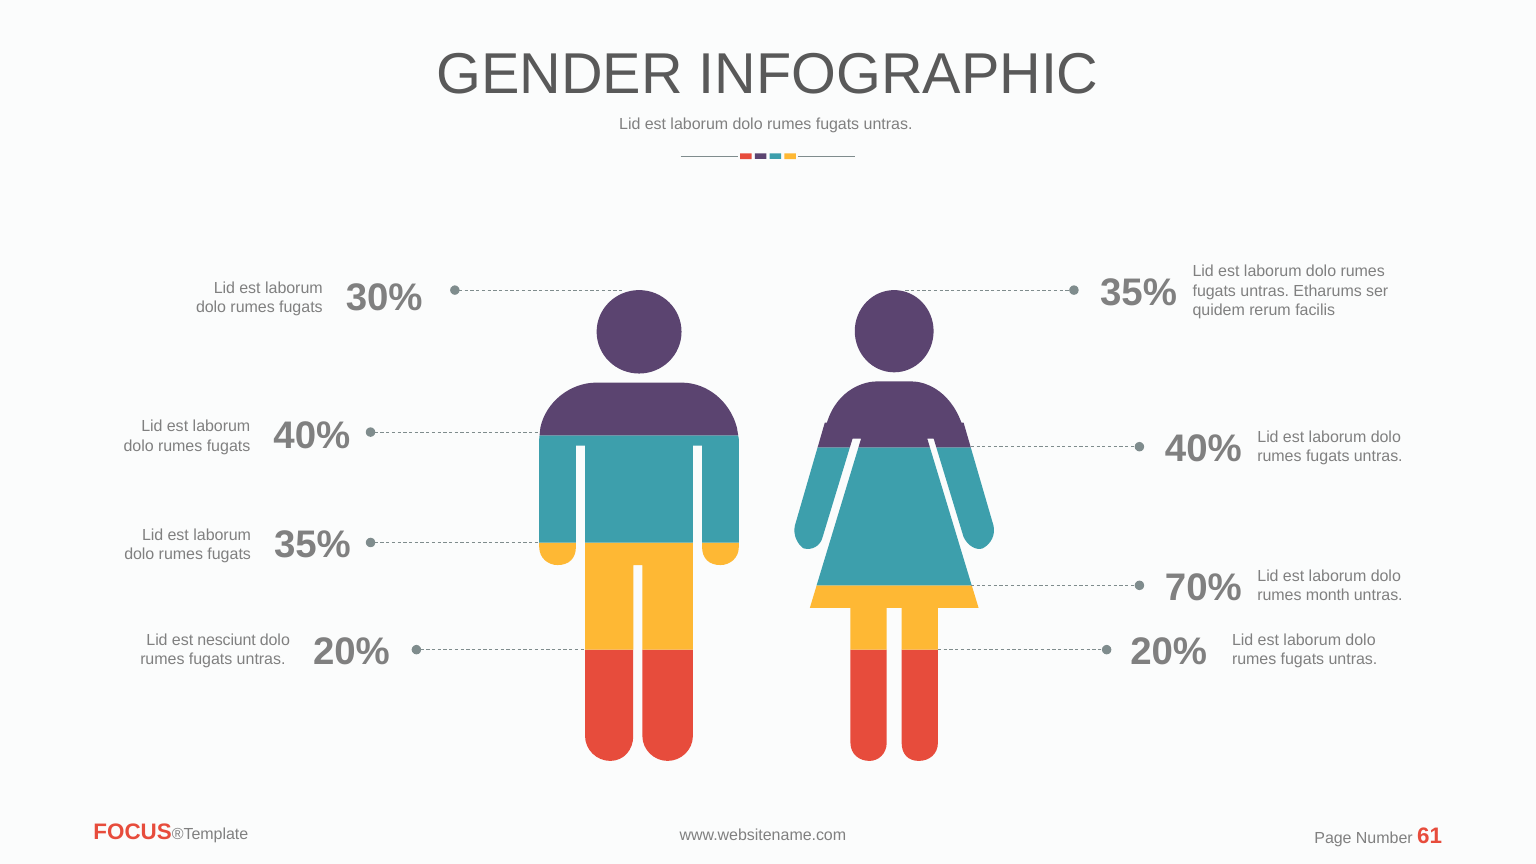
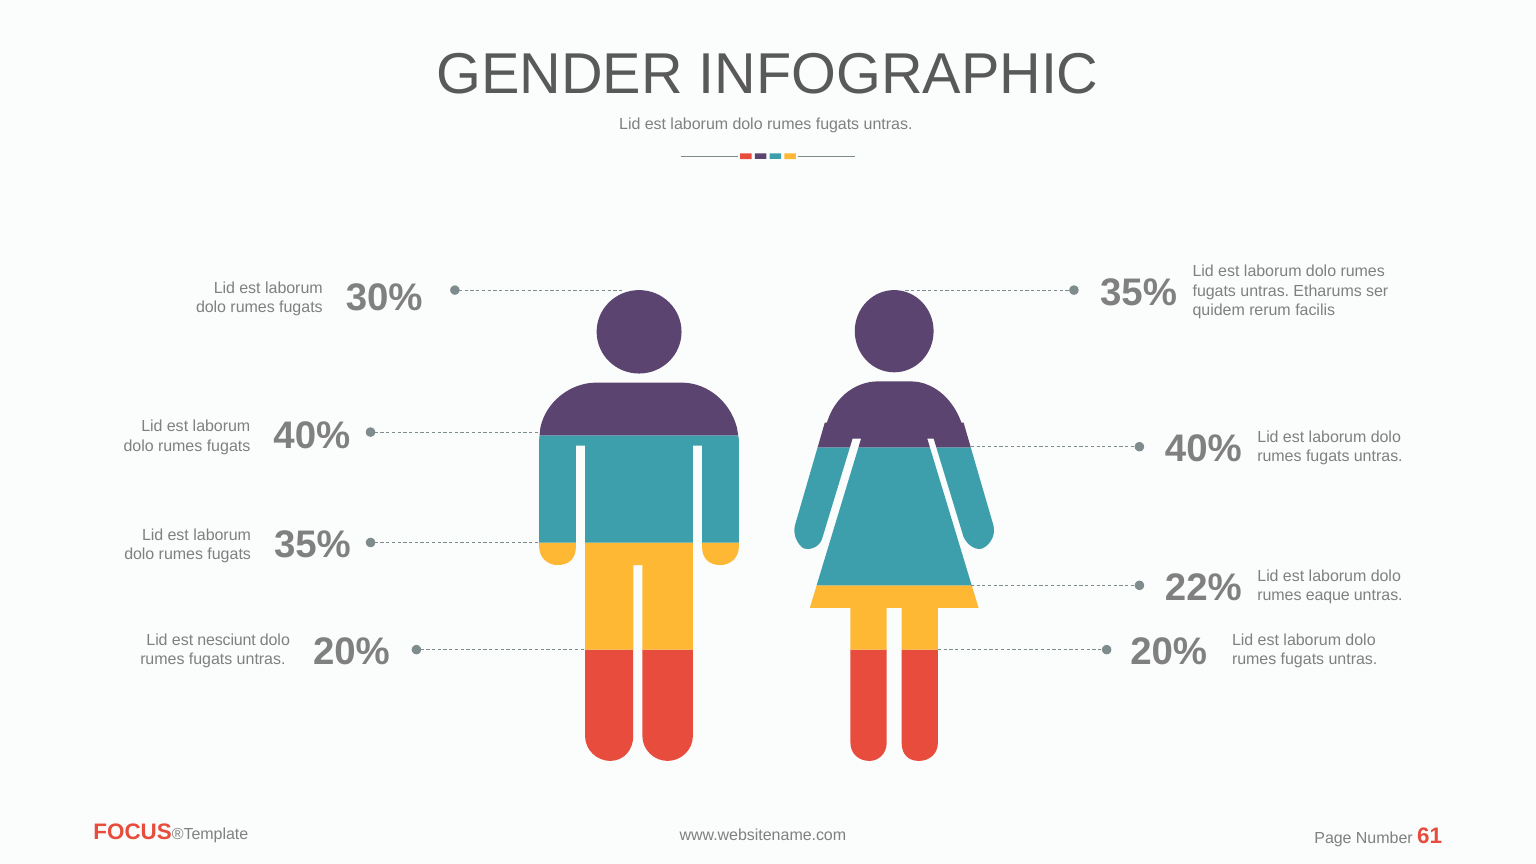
70%: 70% -> 22%
month: month -> eaque
